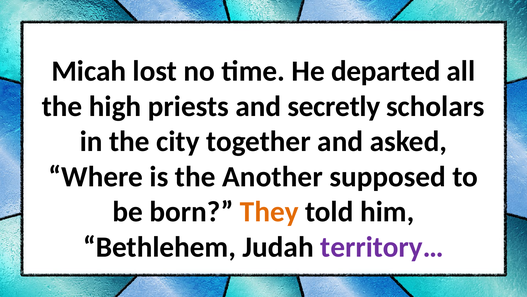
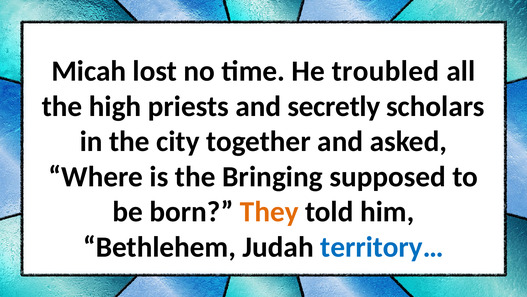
departed: departed -> troubled
Another: Another -> Bringing
territory… colour: purple -> blue
